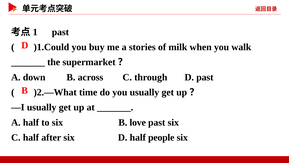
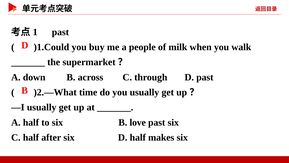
stories: stories -> people
people: people -> makes
